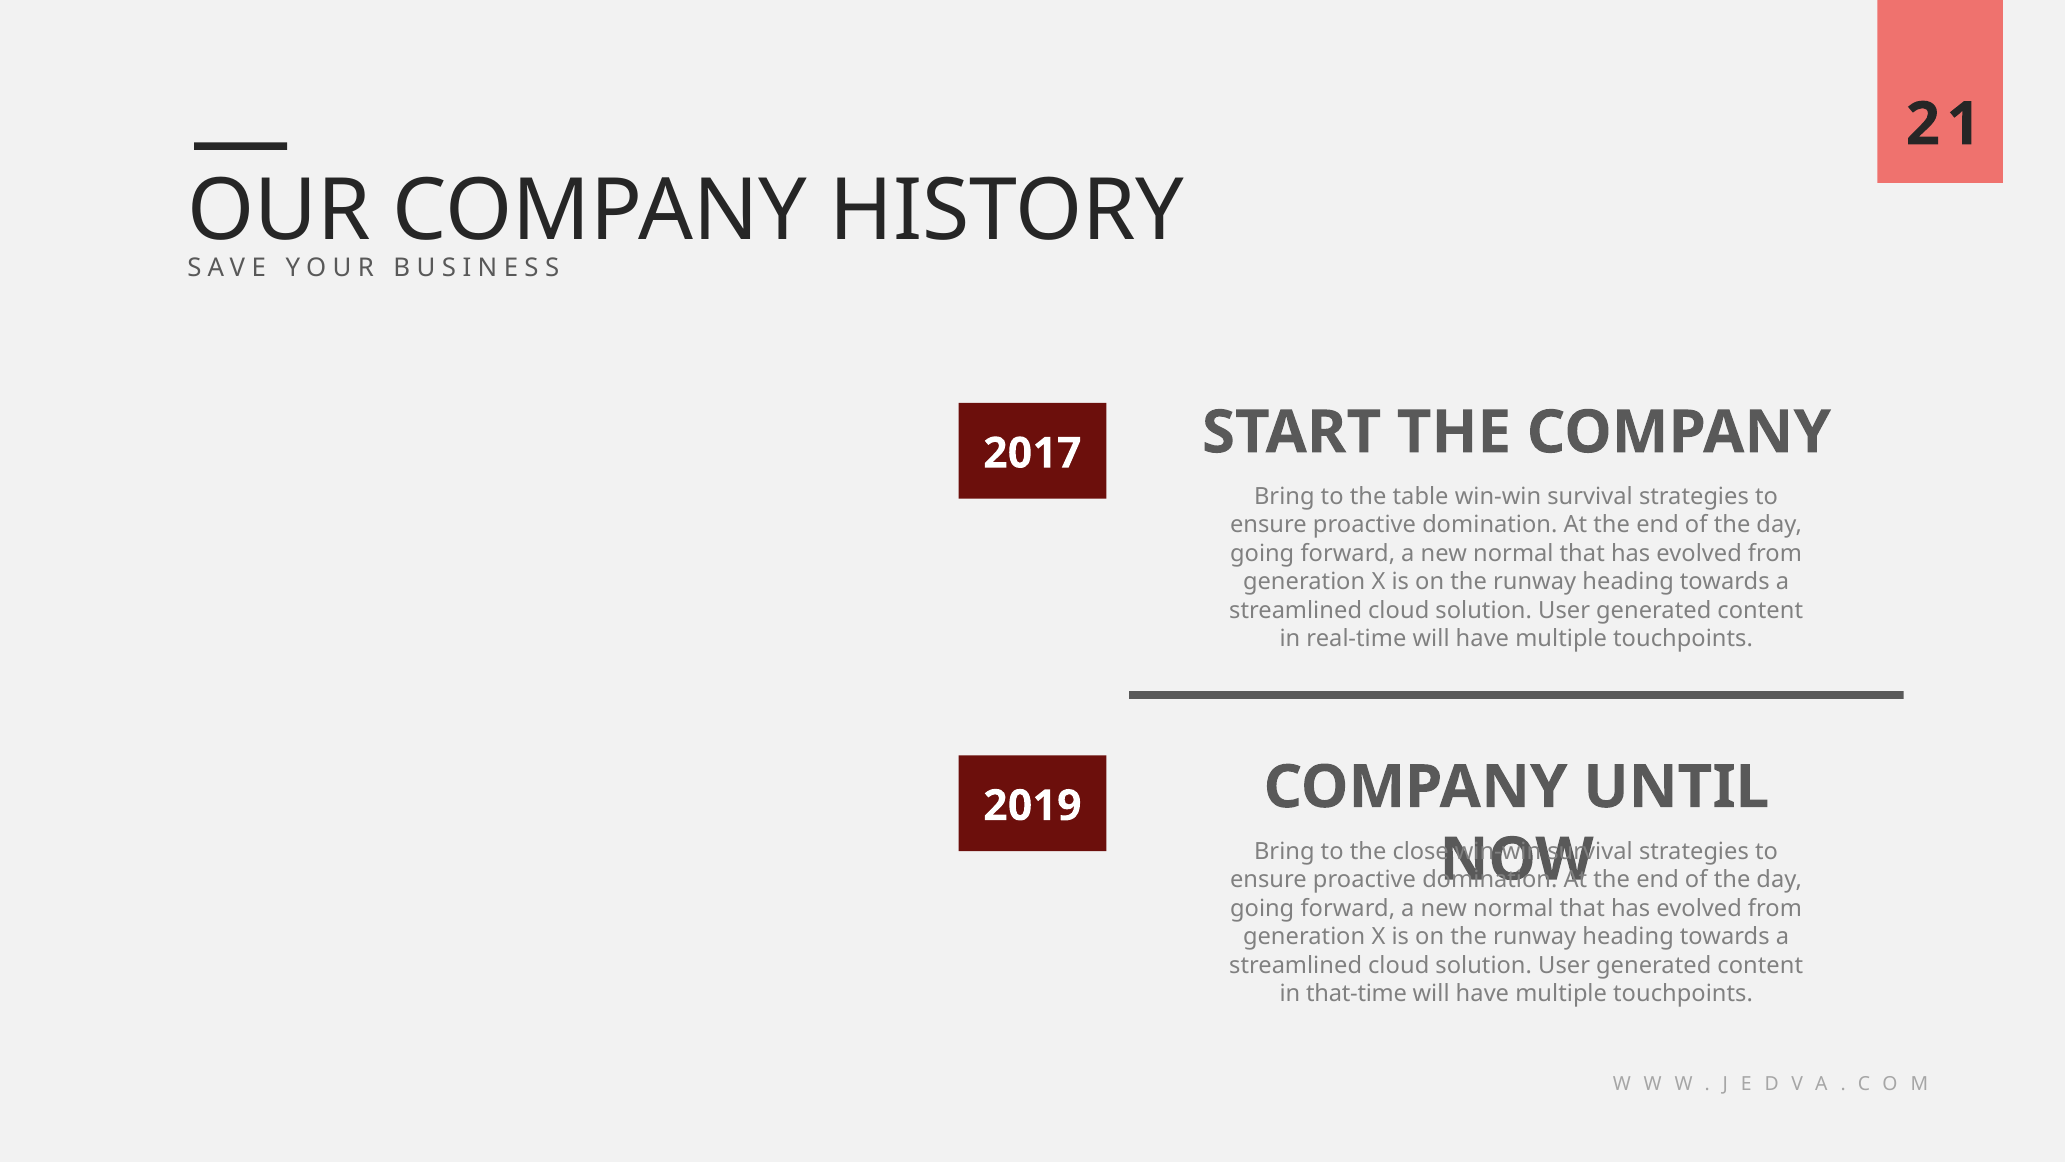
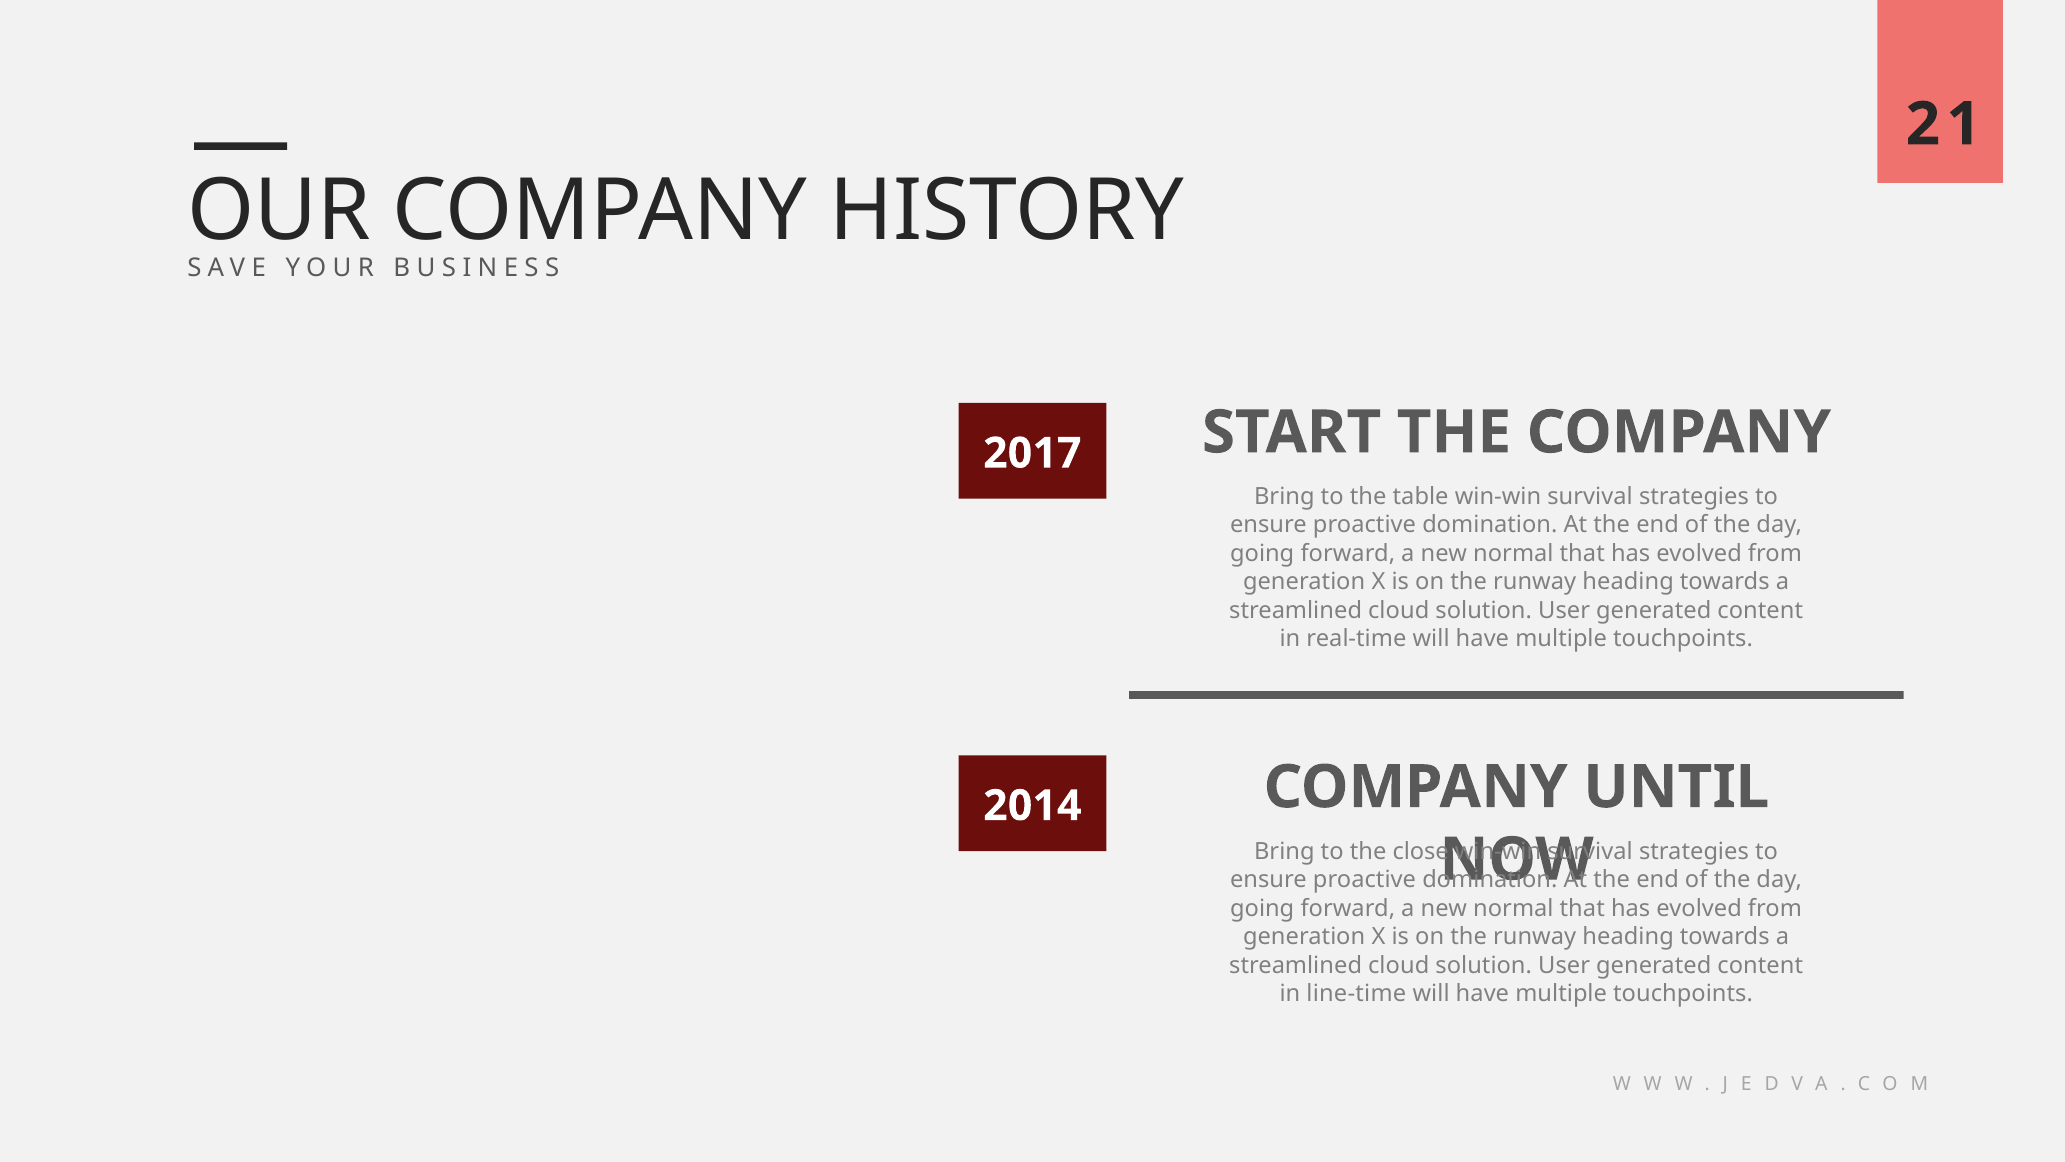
2019: 2019 -> 2014
that-time: that-time -> line-time
